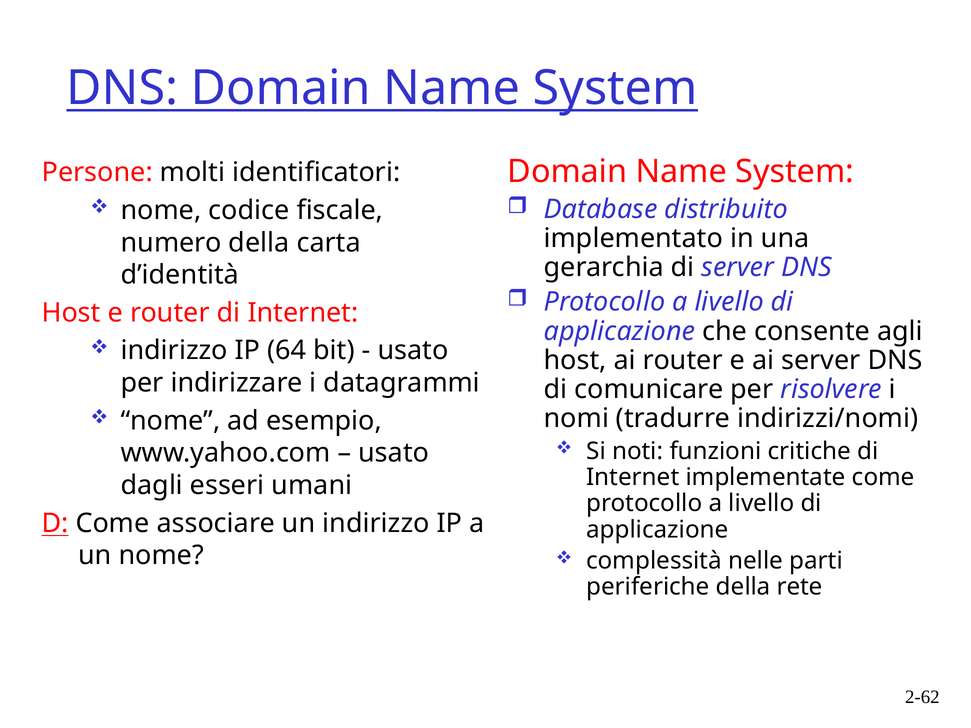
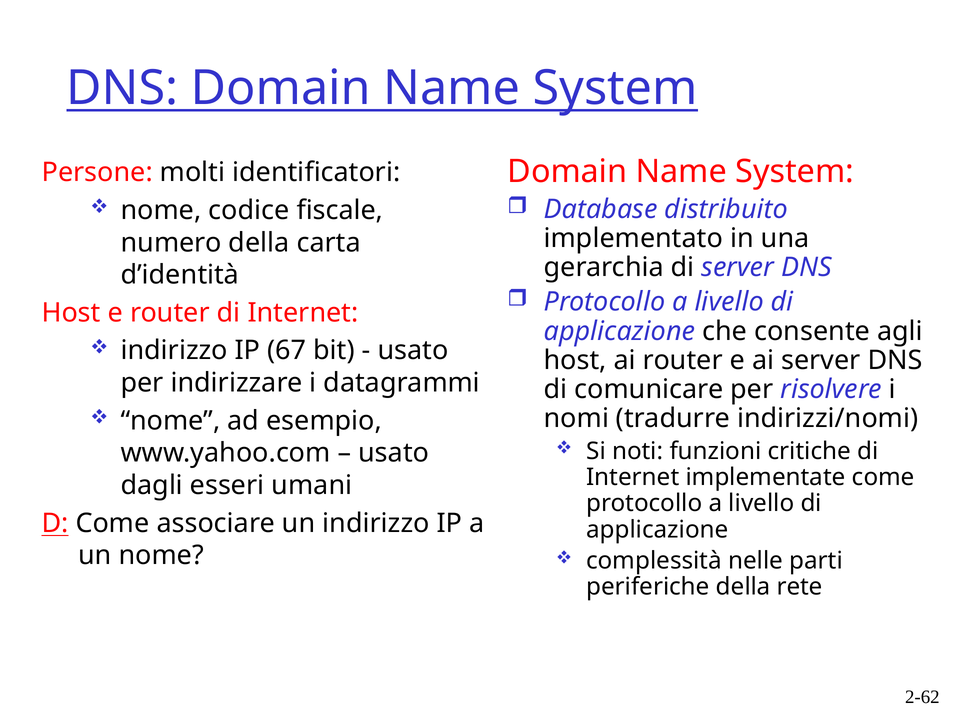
64: 64 -> 67
